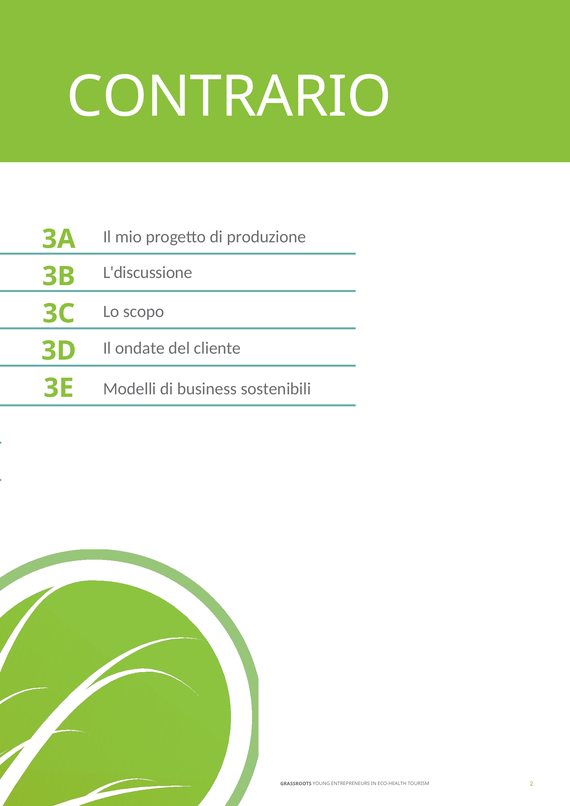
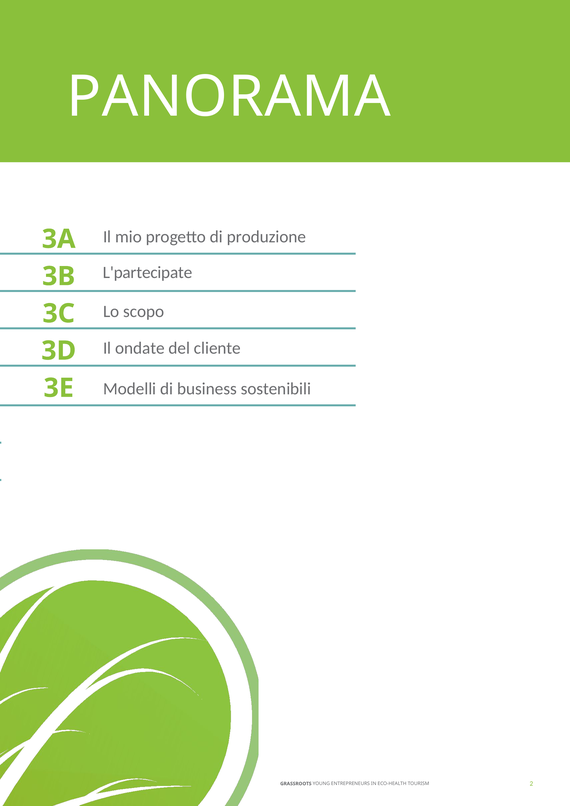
CONTRARIO: CONTRARIO -> PANORAMA
L'discussione: L'discussione -> L'partecipate
